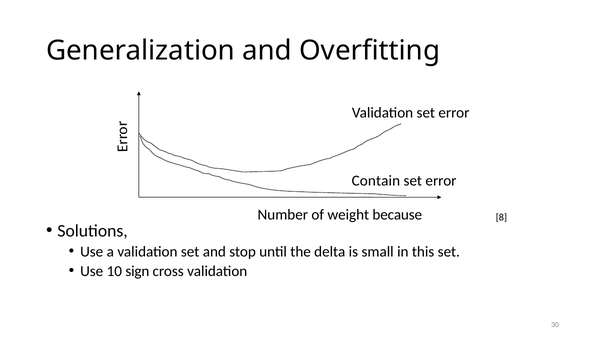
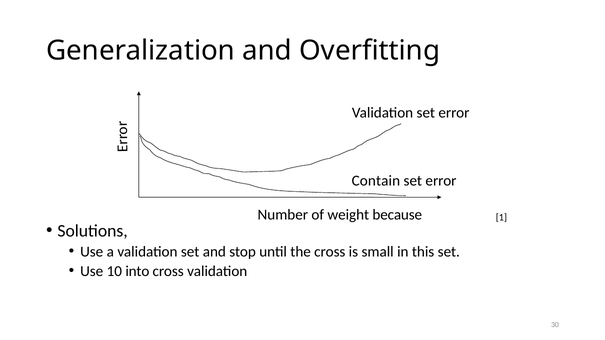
8: 8 -> 1
the delta: delta -> cross
sign: sign -> into
